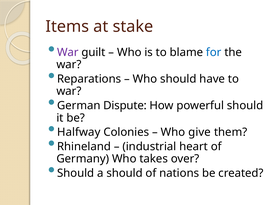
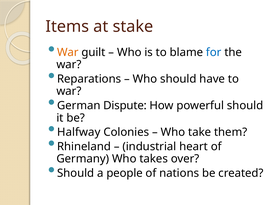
War at (68, 52) colour: purple -> orange
give: give -> take
a should: should -> people
